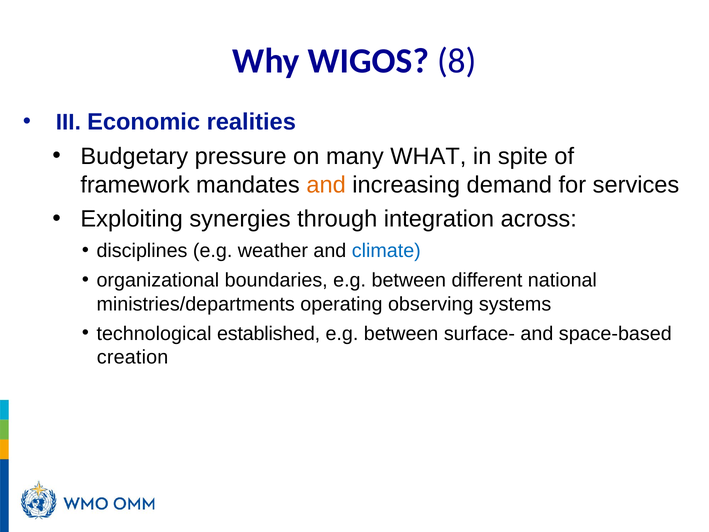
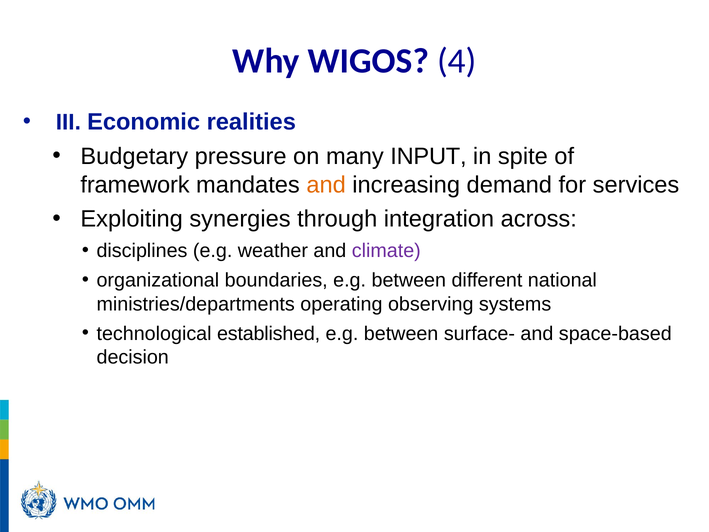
8: 8 -> 4
WHAT: WHAT -> INPUT
climate colour: blue -> purple
creation: creation -> decision
